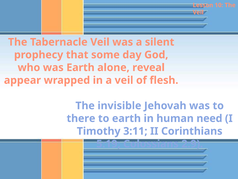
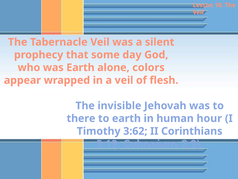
reveal: reveal -> colors
need: need -> hour
3:11: 3:11 -> 3:62
